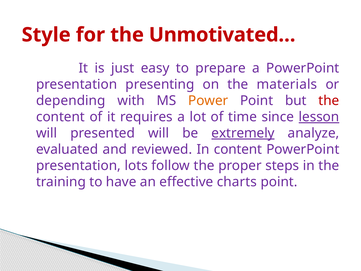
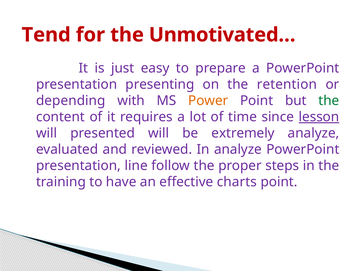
Style: Style -> Tend
materials: materials -> retention
the at (329, 101) colour: red -> green
extremely underline: present -> none
In content: content -> analyze
lots: lots -> line
